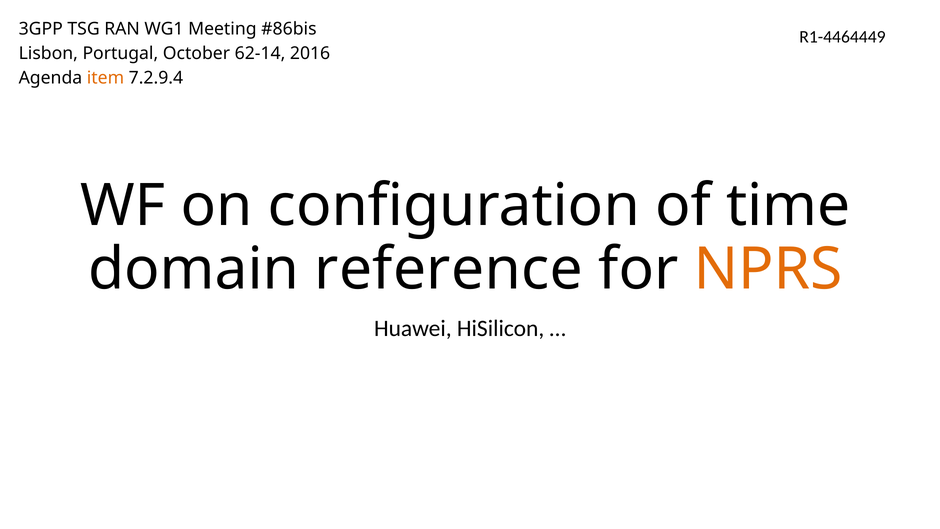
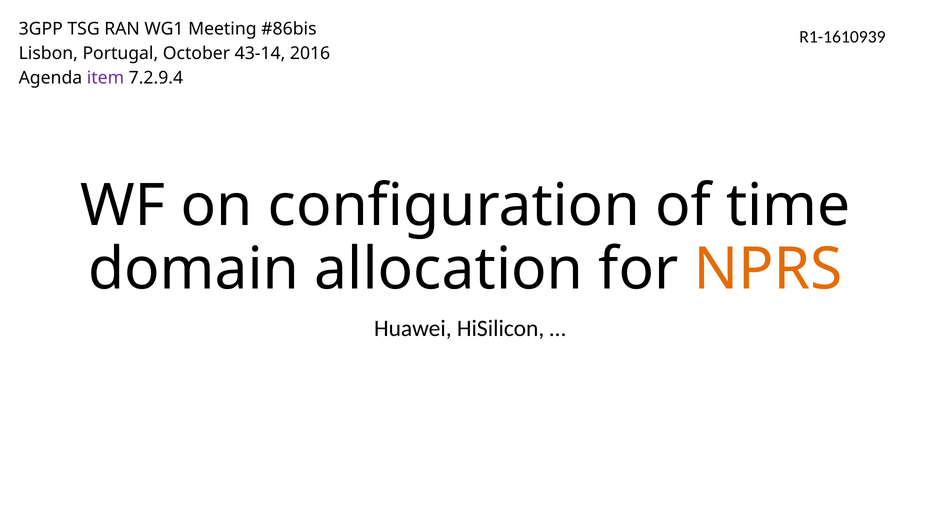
R1-4464449: R1-4464449 -> R1-1610939
62-14: 62-14 -> 43-14
item colour: orange -> purple
reference: reference -> allocation
